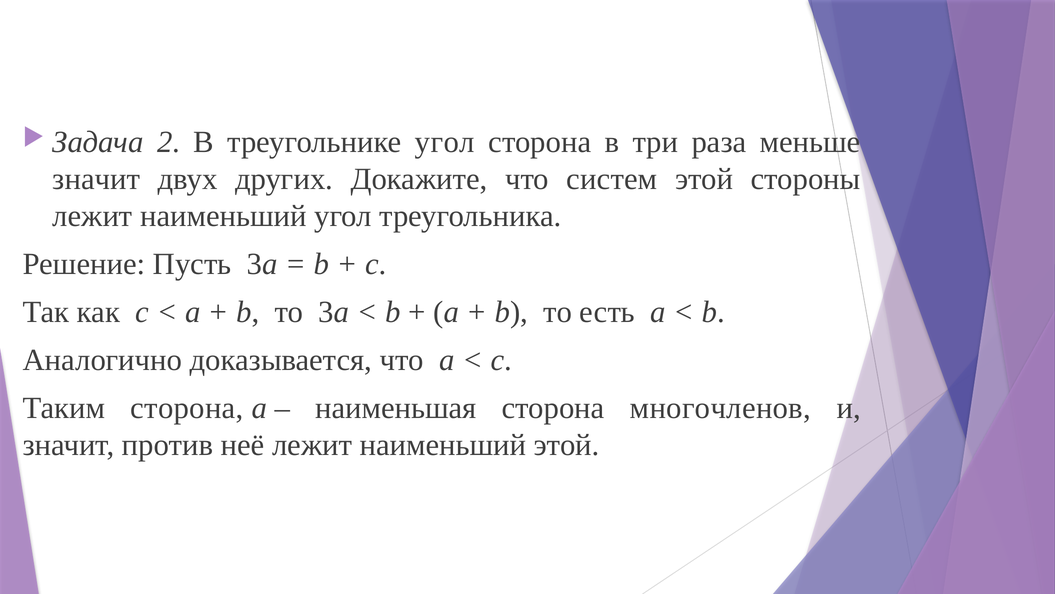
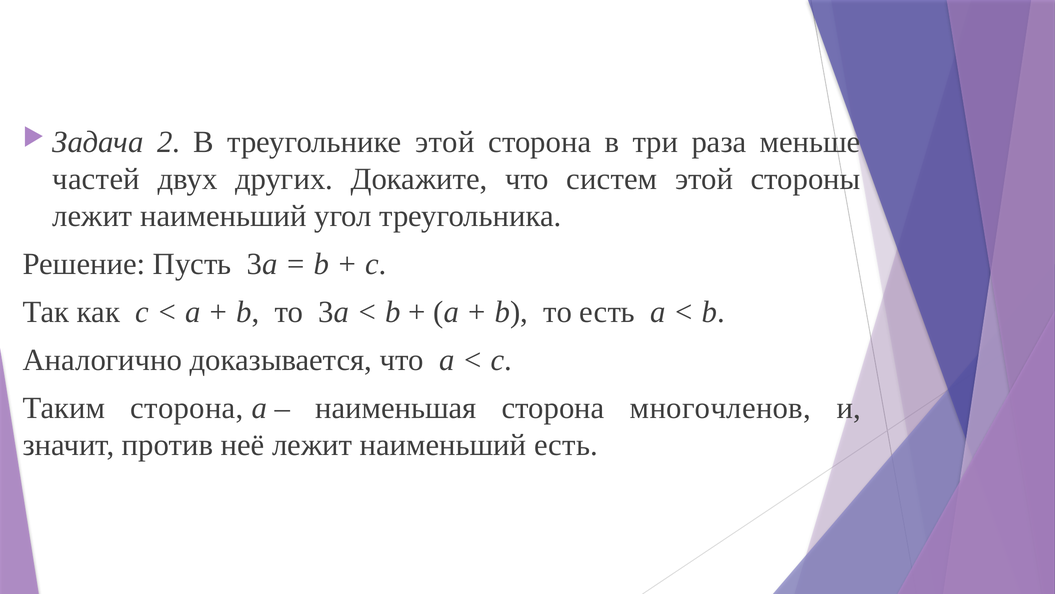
треугольнике угол: угол -> этой
значит at (96, 179): значит -> частей
наименьший этой: этой -> есть
